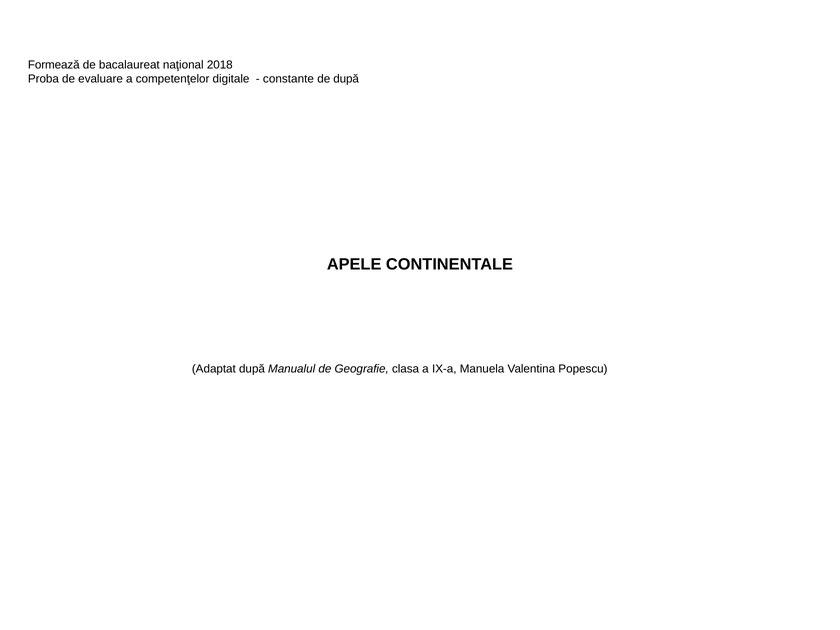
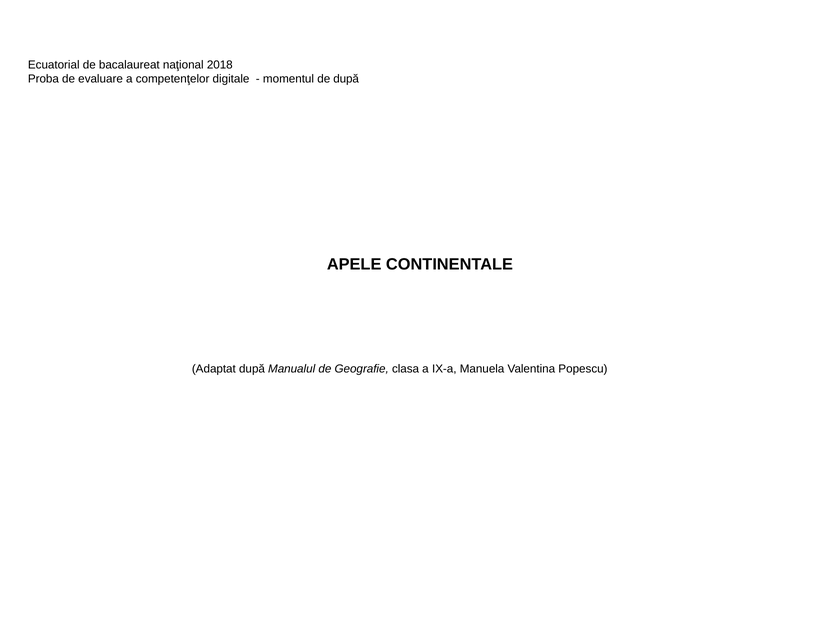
Formează: Formează -> Ecuatorial
constante: constante -> momentul
